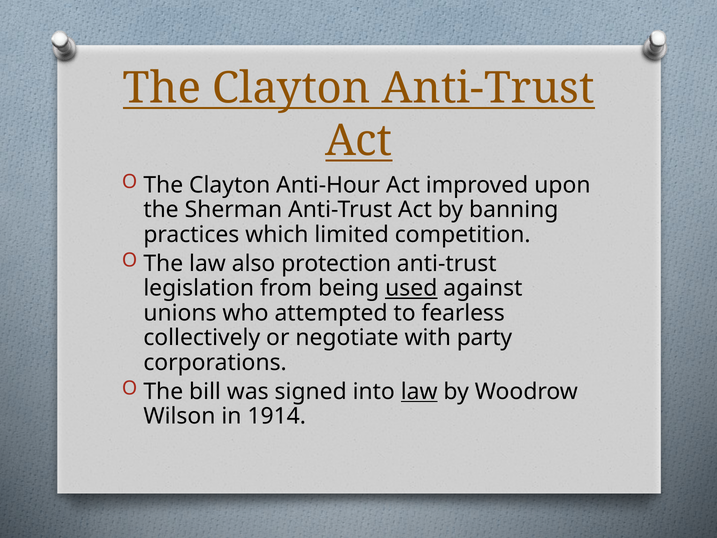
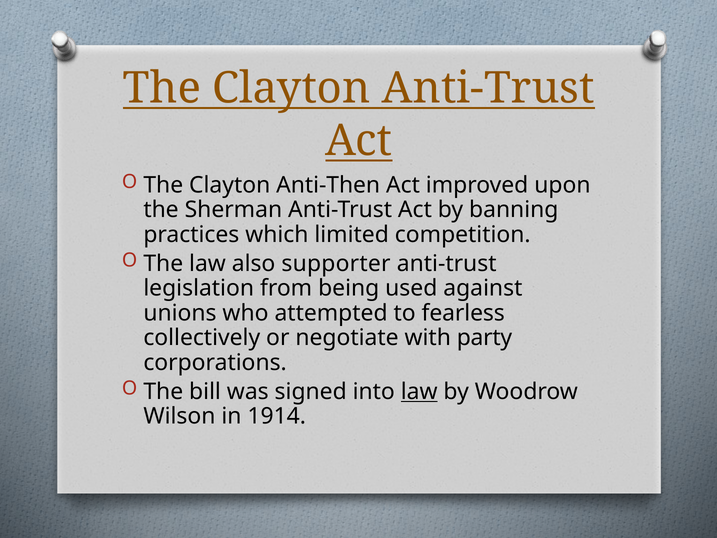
Anti-Hour: Anti-Hour -> Anti-Then
protection: protection -> supporter
used underline: present -> none
